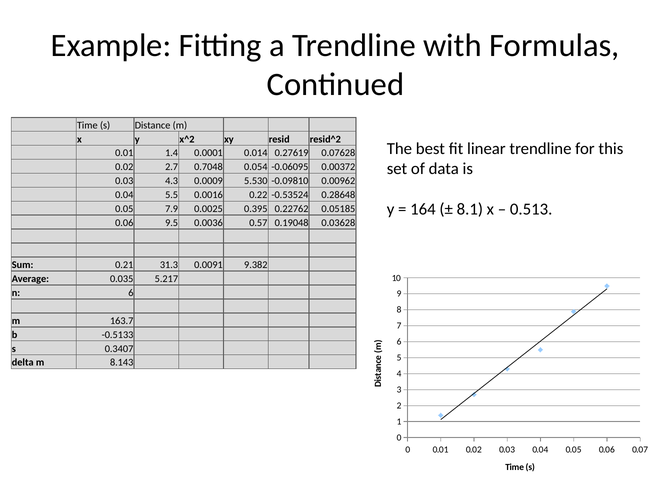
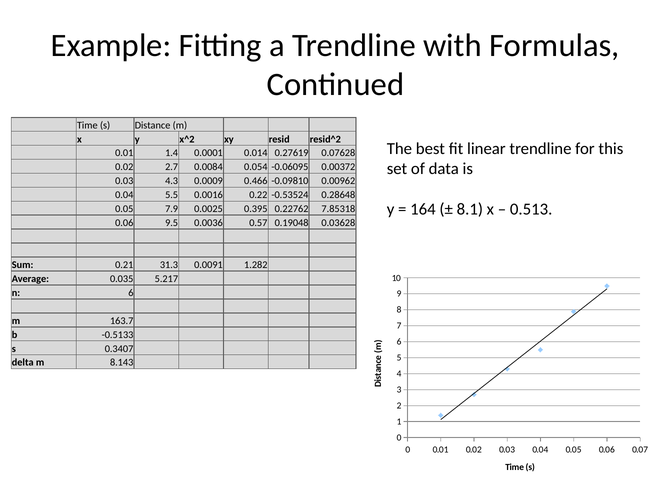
0.7048: 0.7048 -> 0.0084
5.530: 5.530 -> 0.466
0.05185: 0.05185 -> 7.85318
9.382: 9.382 -> 1.282
